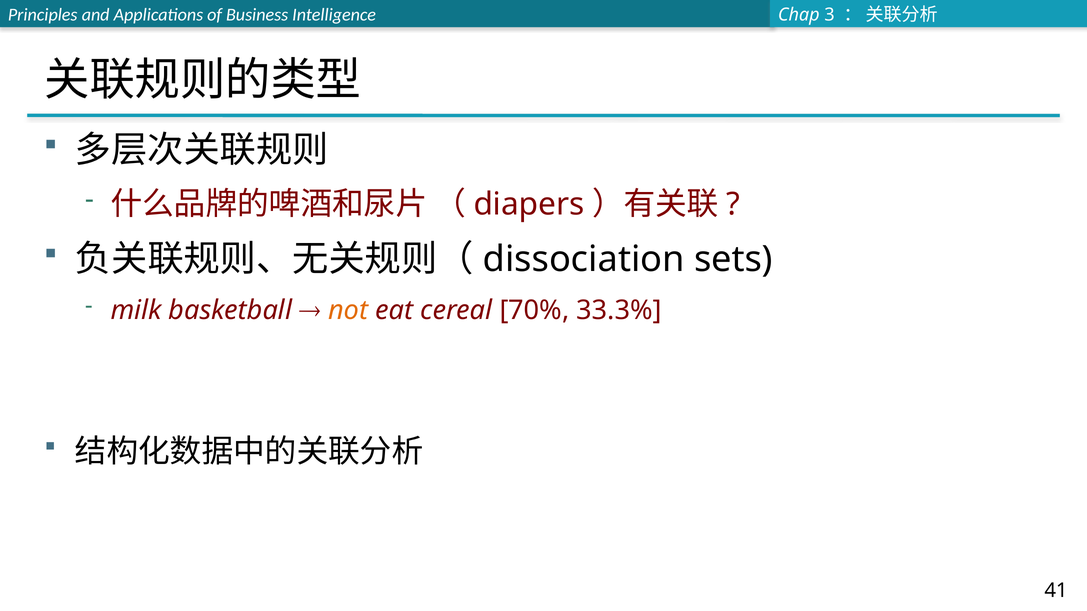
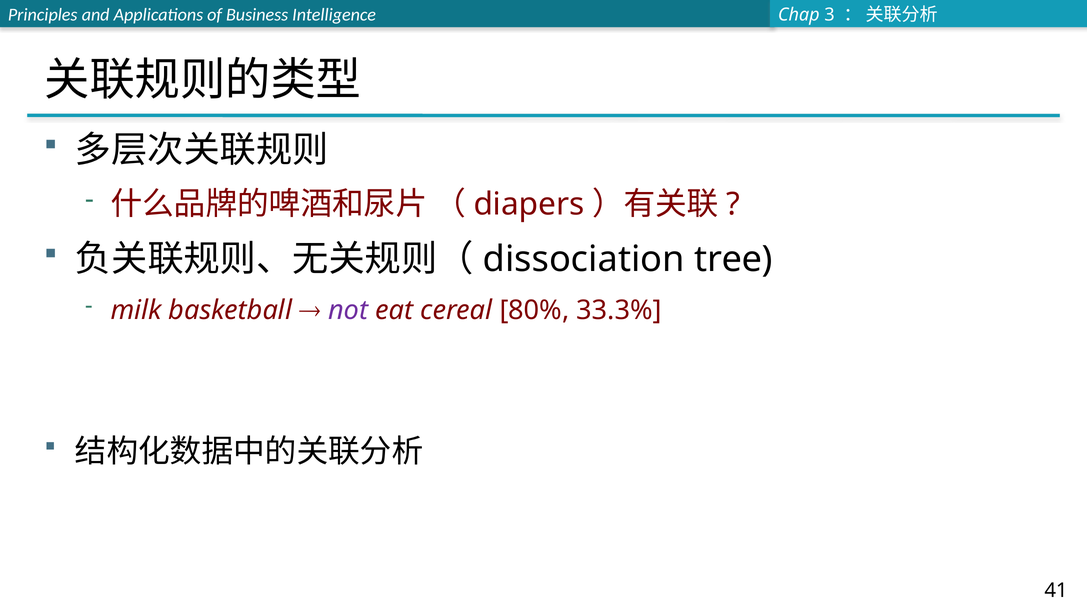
sets: sets -> tree
not colour: orange -> purple
70%: 70% -> 80%
